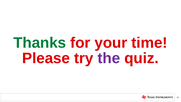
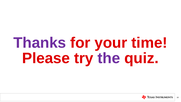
Thanks colour: green -> purple
